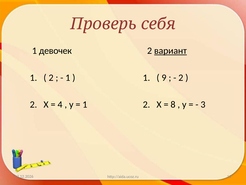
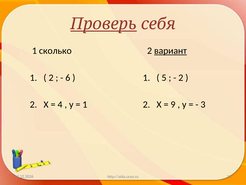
Проверь underline: none -> present
девочек: девочек -> сколько
1 at (68, 77): 1 -> 6
9: 9 -> 5
8: 8 -> 9
